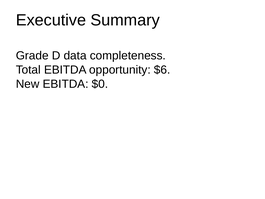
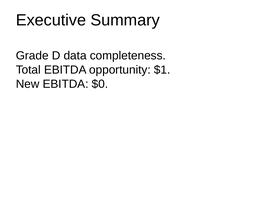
$6: $6 -> $1
